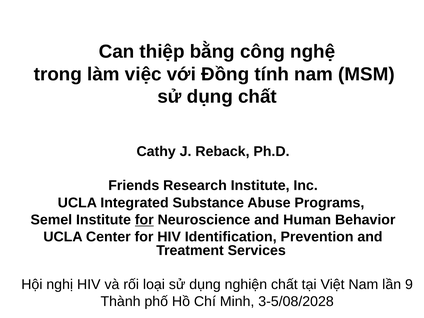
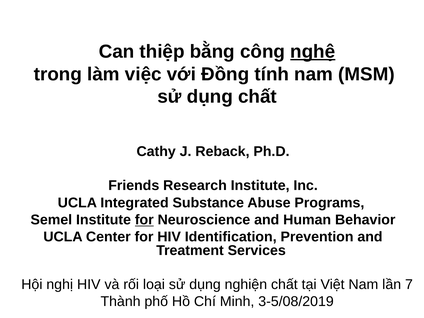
nghệ underline: none -> present
9: 9 -> 7
3-5/08/2028: 3-5/08/2028 -> 3-5/08/2019
